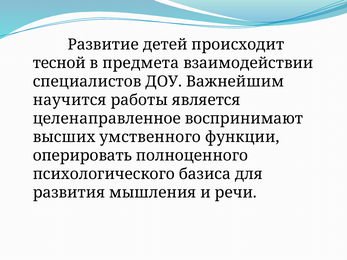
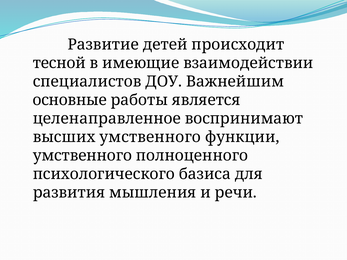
предмета: предмета -> имеющие
научится: научится -> основные
оперировать at (82, 156): оперировать -> умственного
